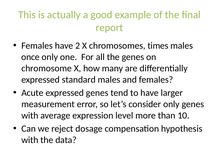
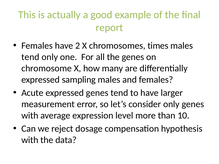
once at (30, 57): once -> tend
standard: standard -> sampling
